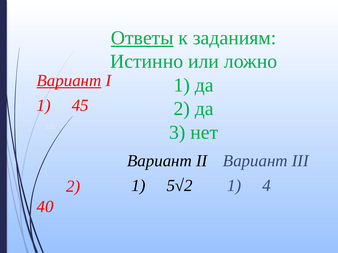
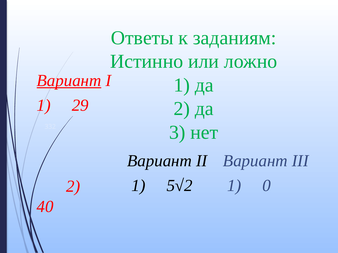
Ответы underline: present -> none
45: 45 -> 29
4: 4 -> 0
